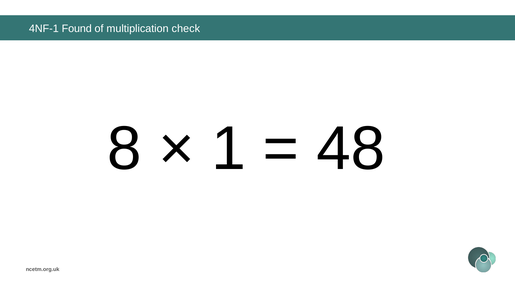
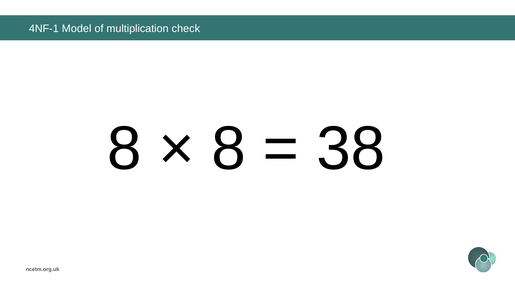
Found: Found -> Model
1 at (229, 149): 1 -> 8
48: 48 -> 38
